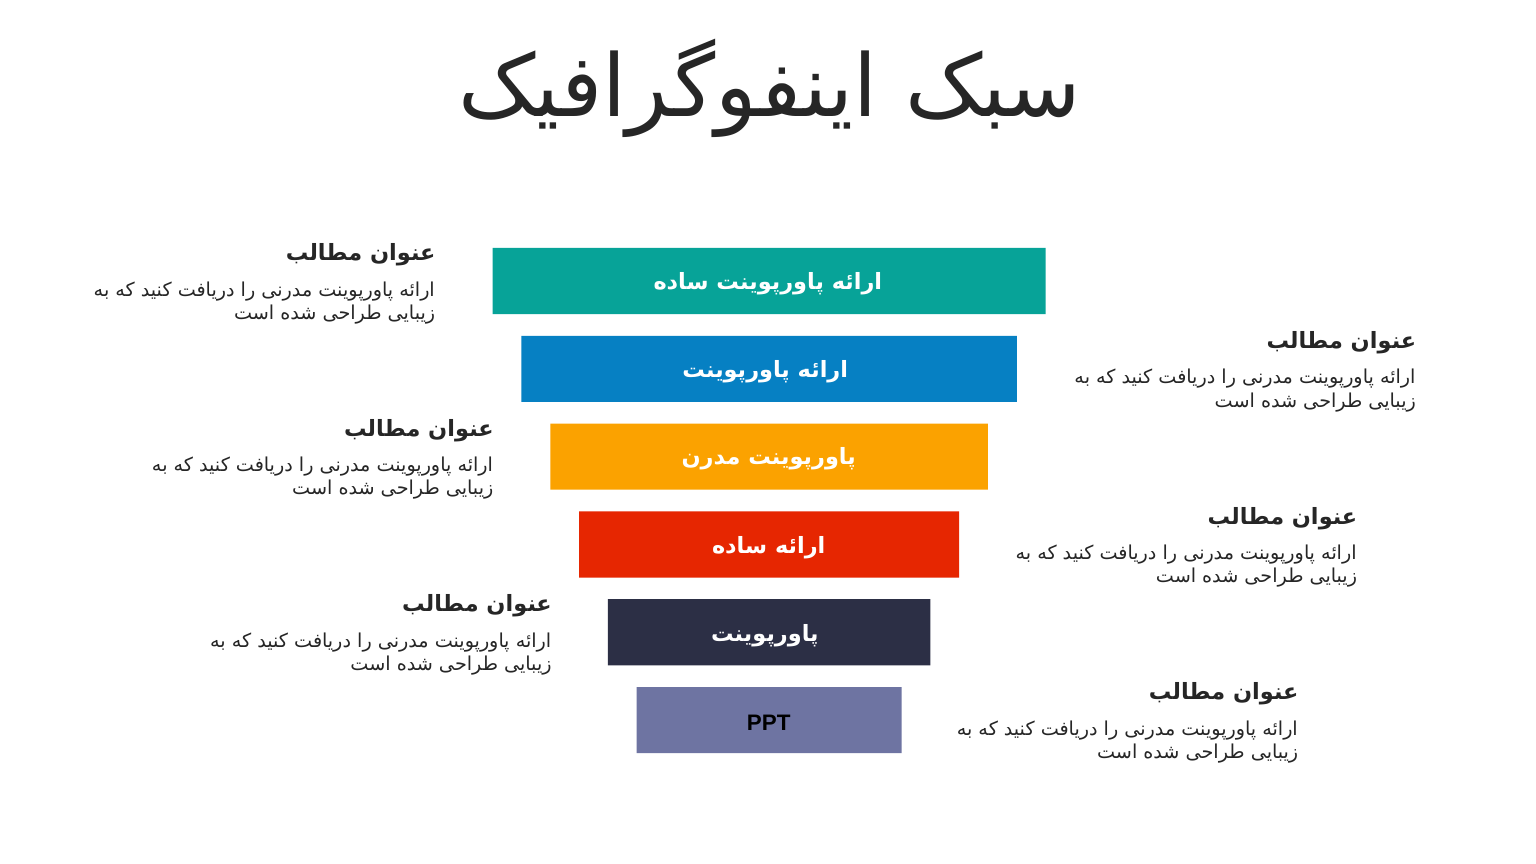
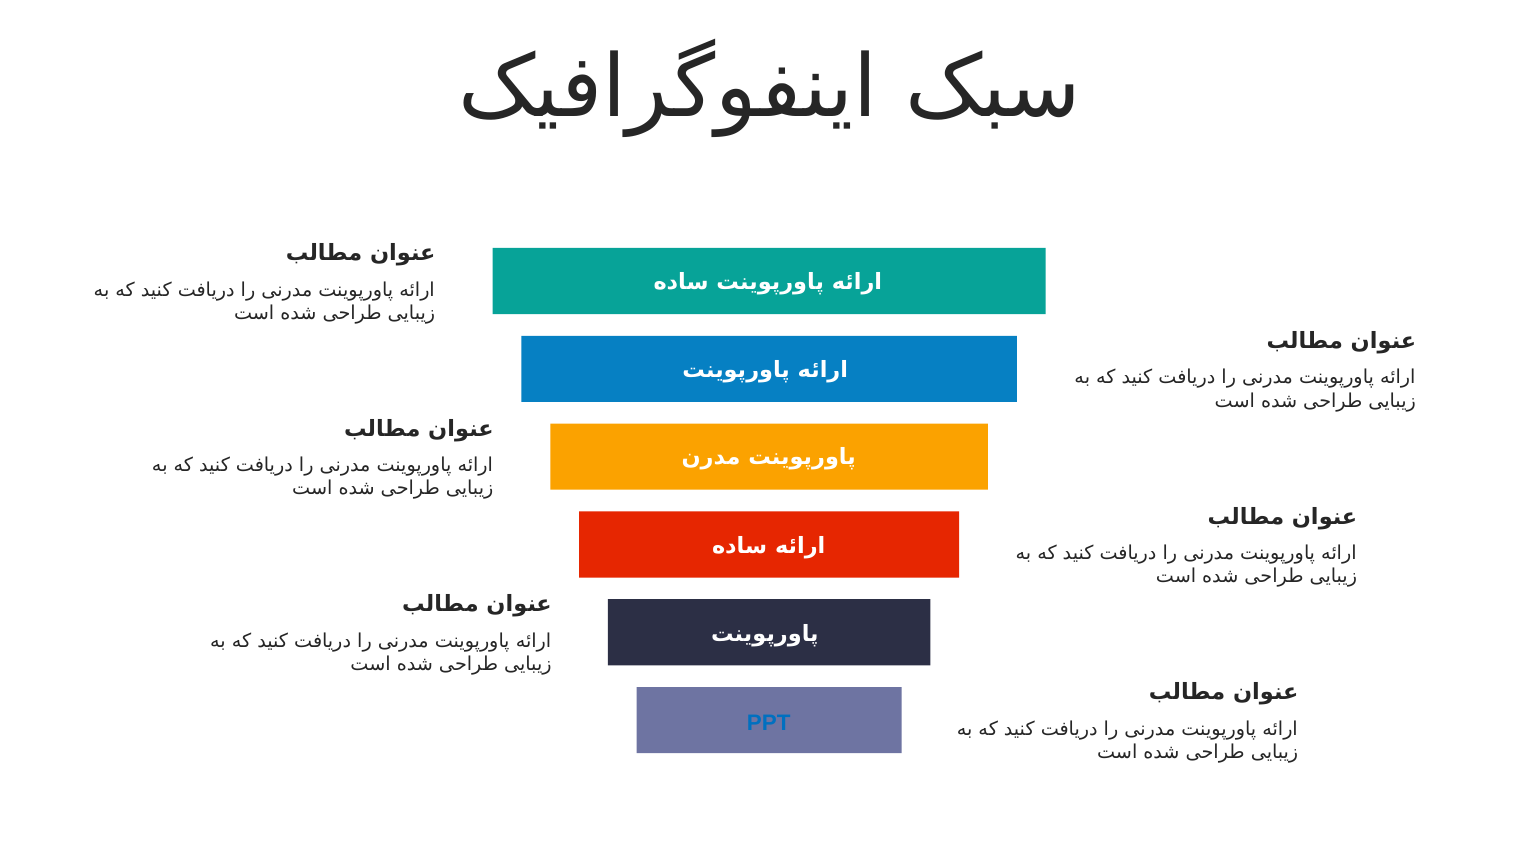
PPT colour: black -> blue
